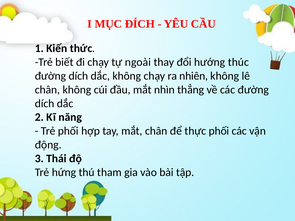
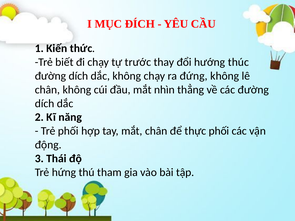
ngoài: ngoài -> trước
nhiên: nhiên -> đứng
